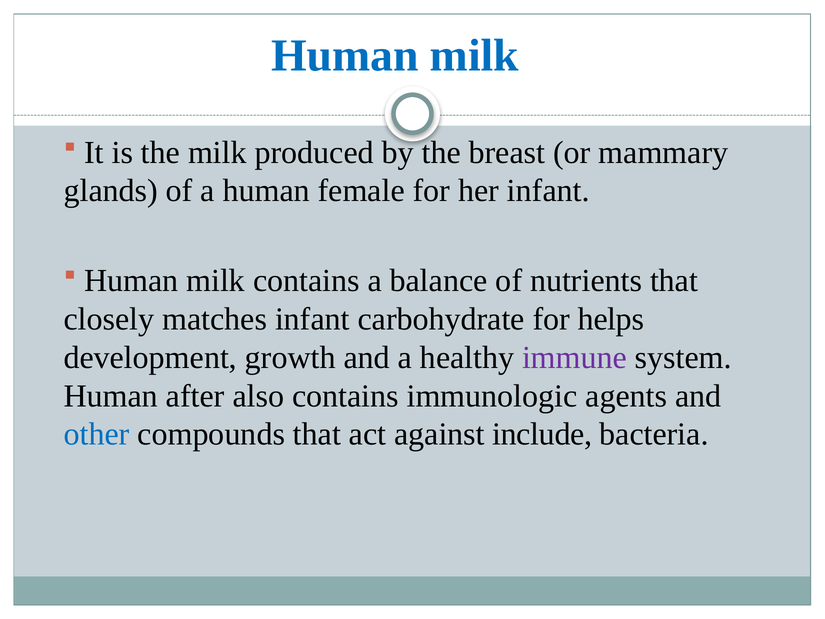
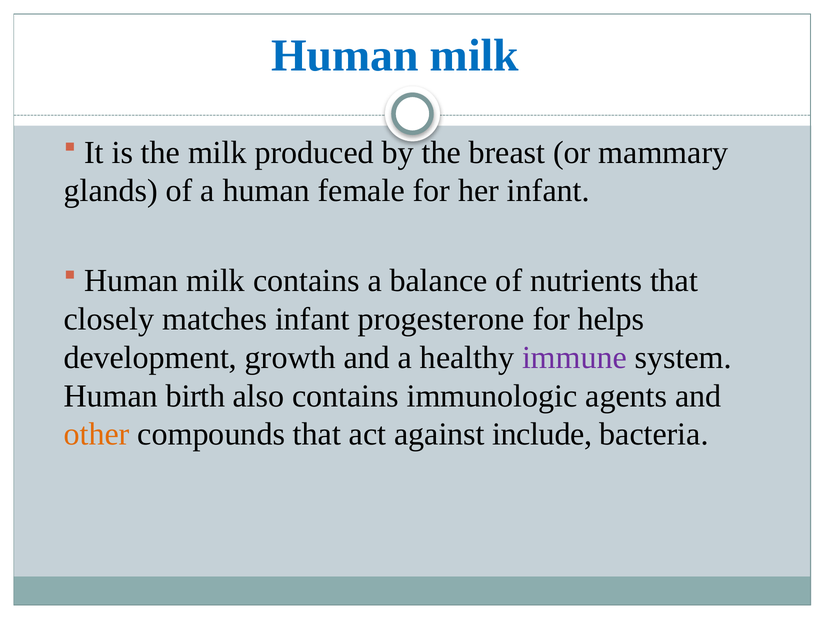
carbohydrate: carbohydrate -> progesterone
after: after -> birth
other colour: blue -> orange
